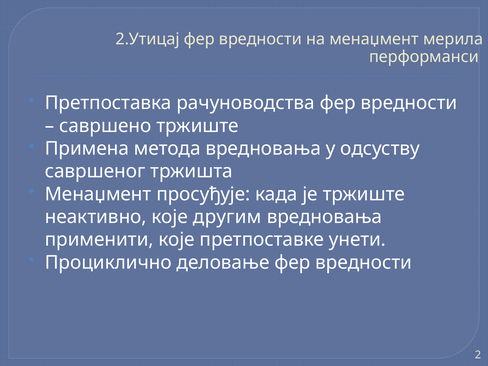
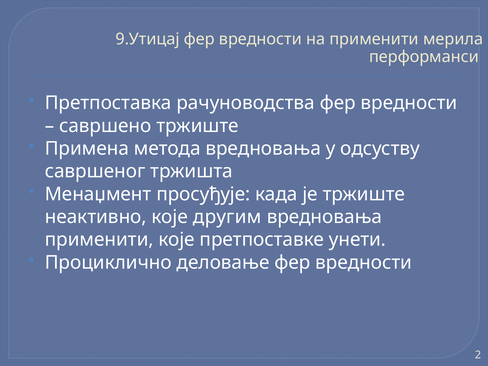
2.Утицај: 2.Утицај -> 9.Утицај
на менаџмент: менаџмент -> применити
